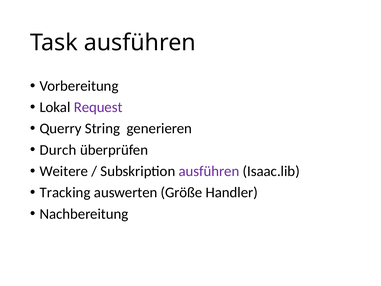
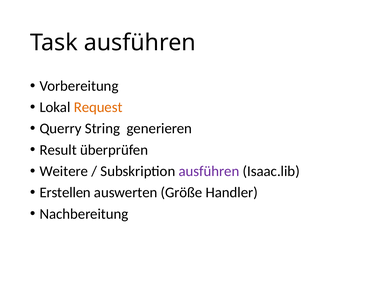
Request colour: purple -> orange
Durch: Durch -> Result
Tracking: Tracking -> Erstellen
